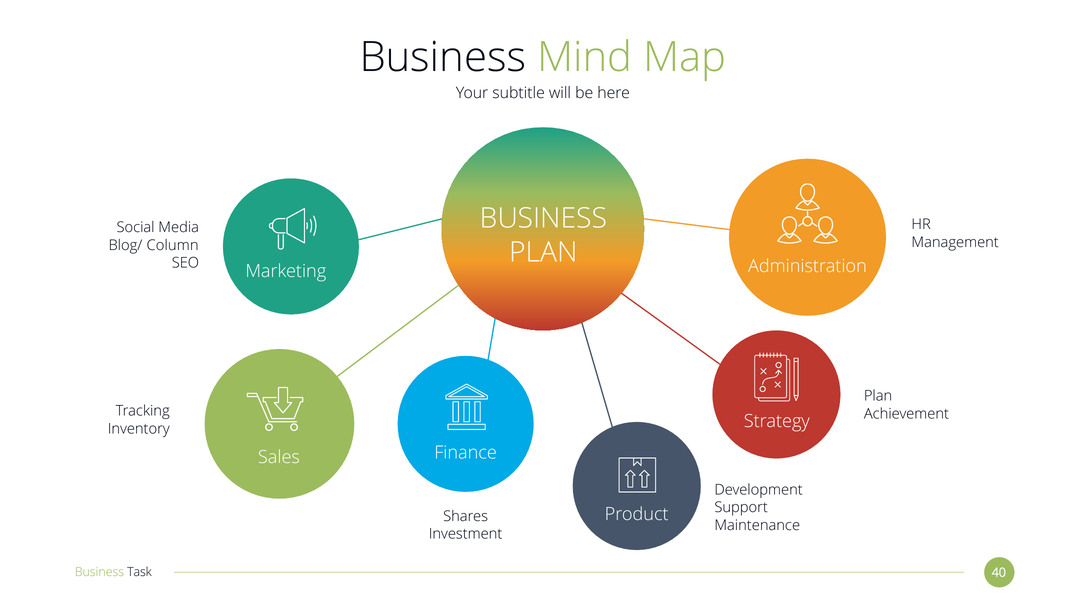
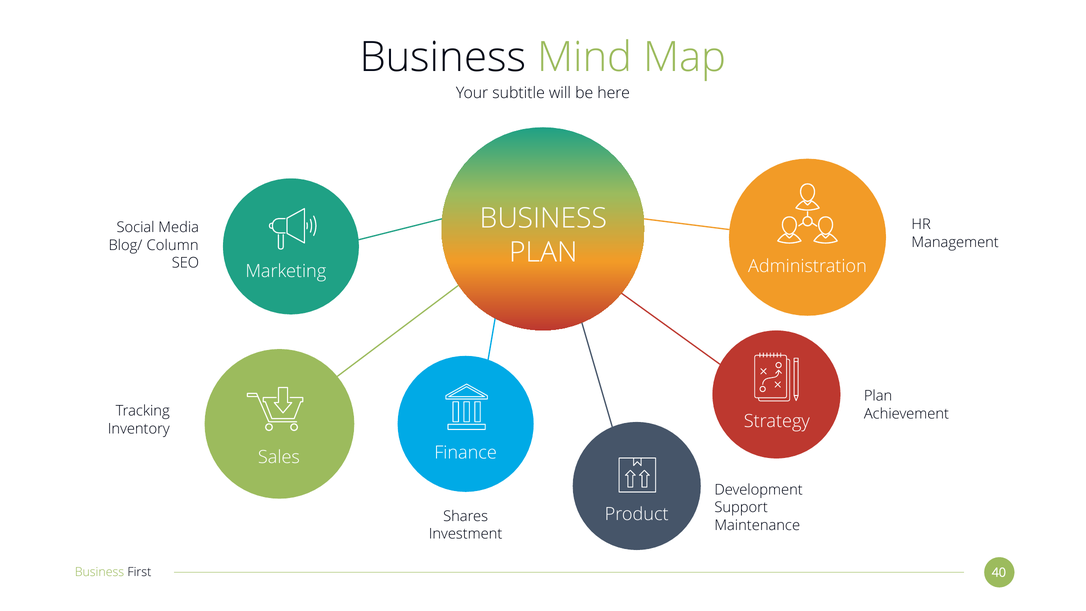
Task: Task -> First
